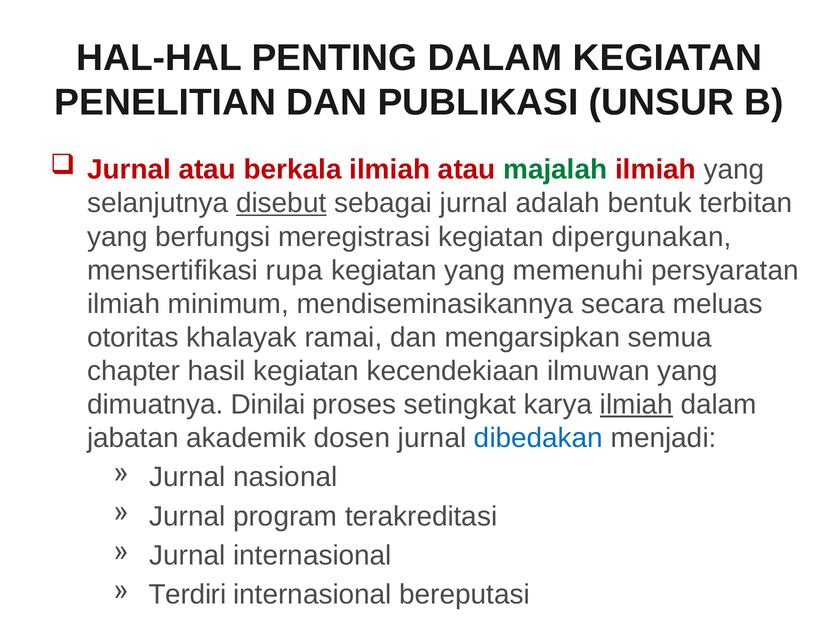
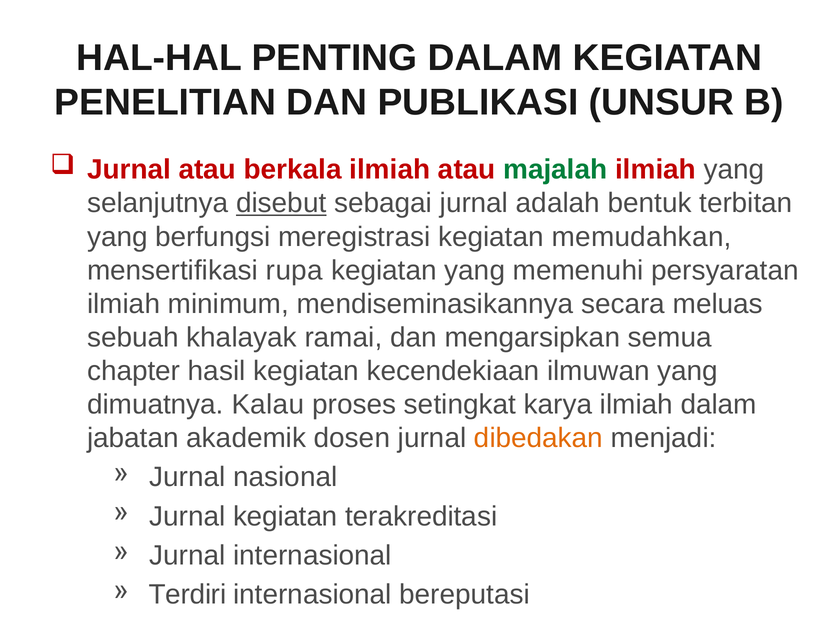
dipergunakan: dipergunakan -> memudahkan
otoritas: otoritas -> sebuah
Dinilai: Dinilai -> Kalau
ilmiah at (636, 405) underline: present -> none
dibedakan colour: blue -> orange
Jurnal program: program -> kegiatan
